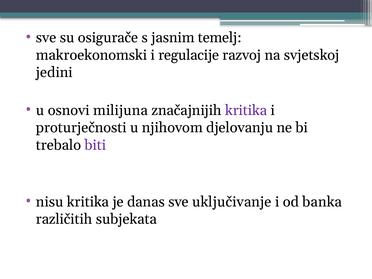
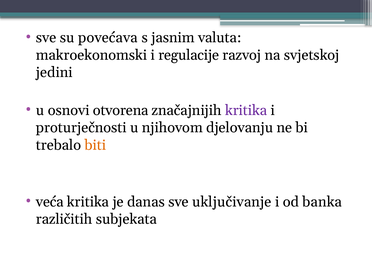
osigurače: osigurače -> povećava
temelj: temelj -> valuta
milijuna: milijuna -> otvorena
biti colour: purple -> orange
nisu: nisu -> veća
